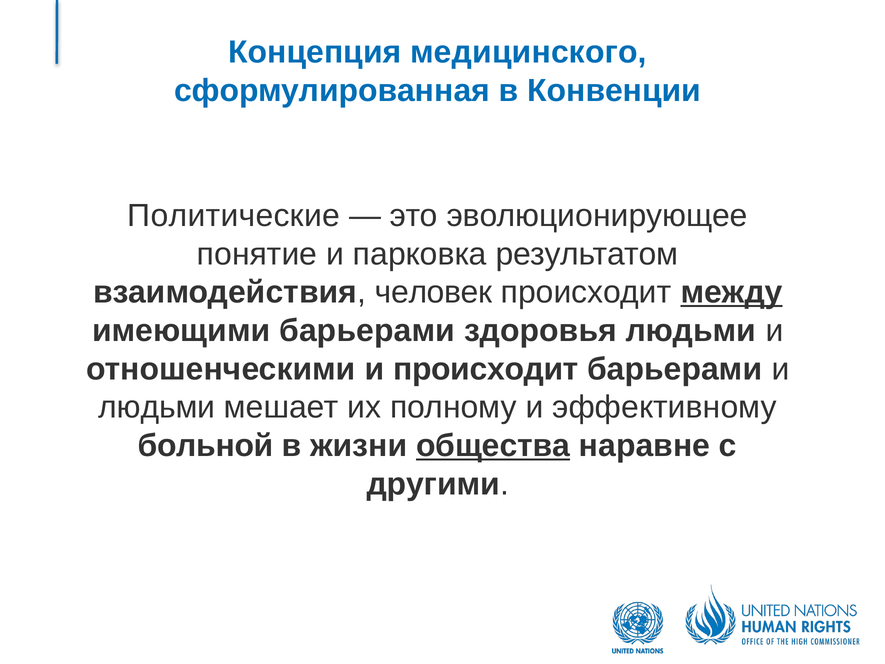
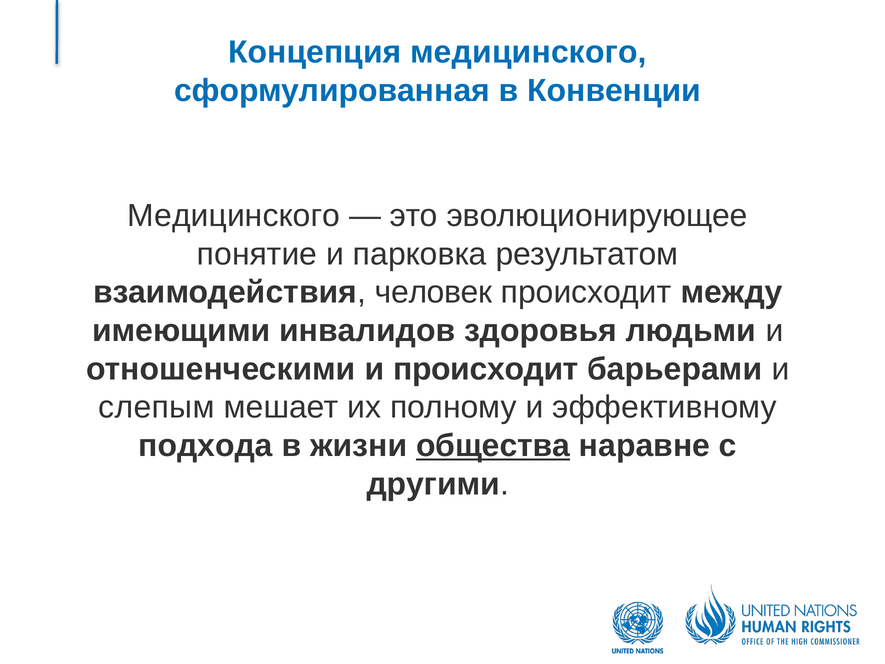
Политические at (234, 216): Политические -> Медицинского
между underline: present -> none
имеющими барьерами: барьерами -> инвалидов
людьми at (157, 407): людьми -> слепым
больной: больной -> подхода
